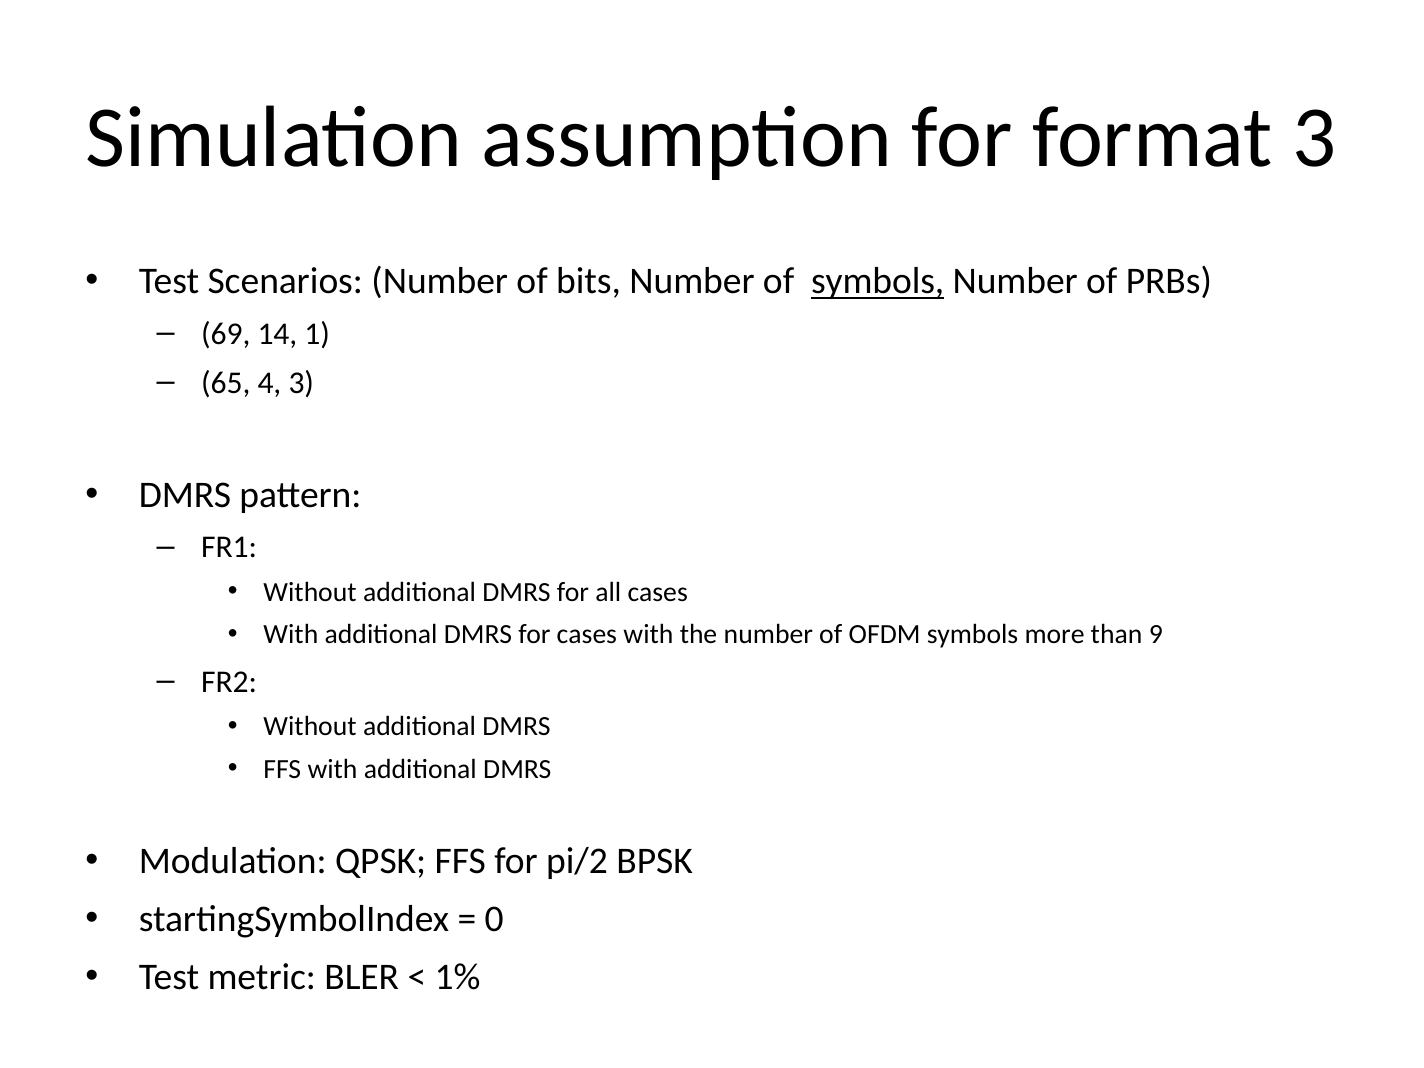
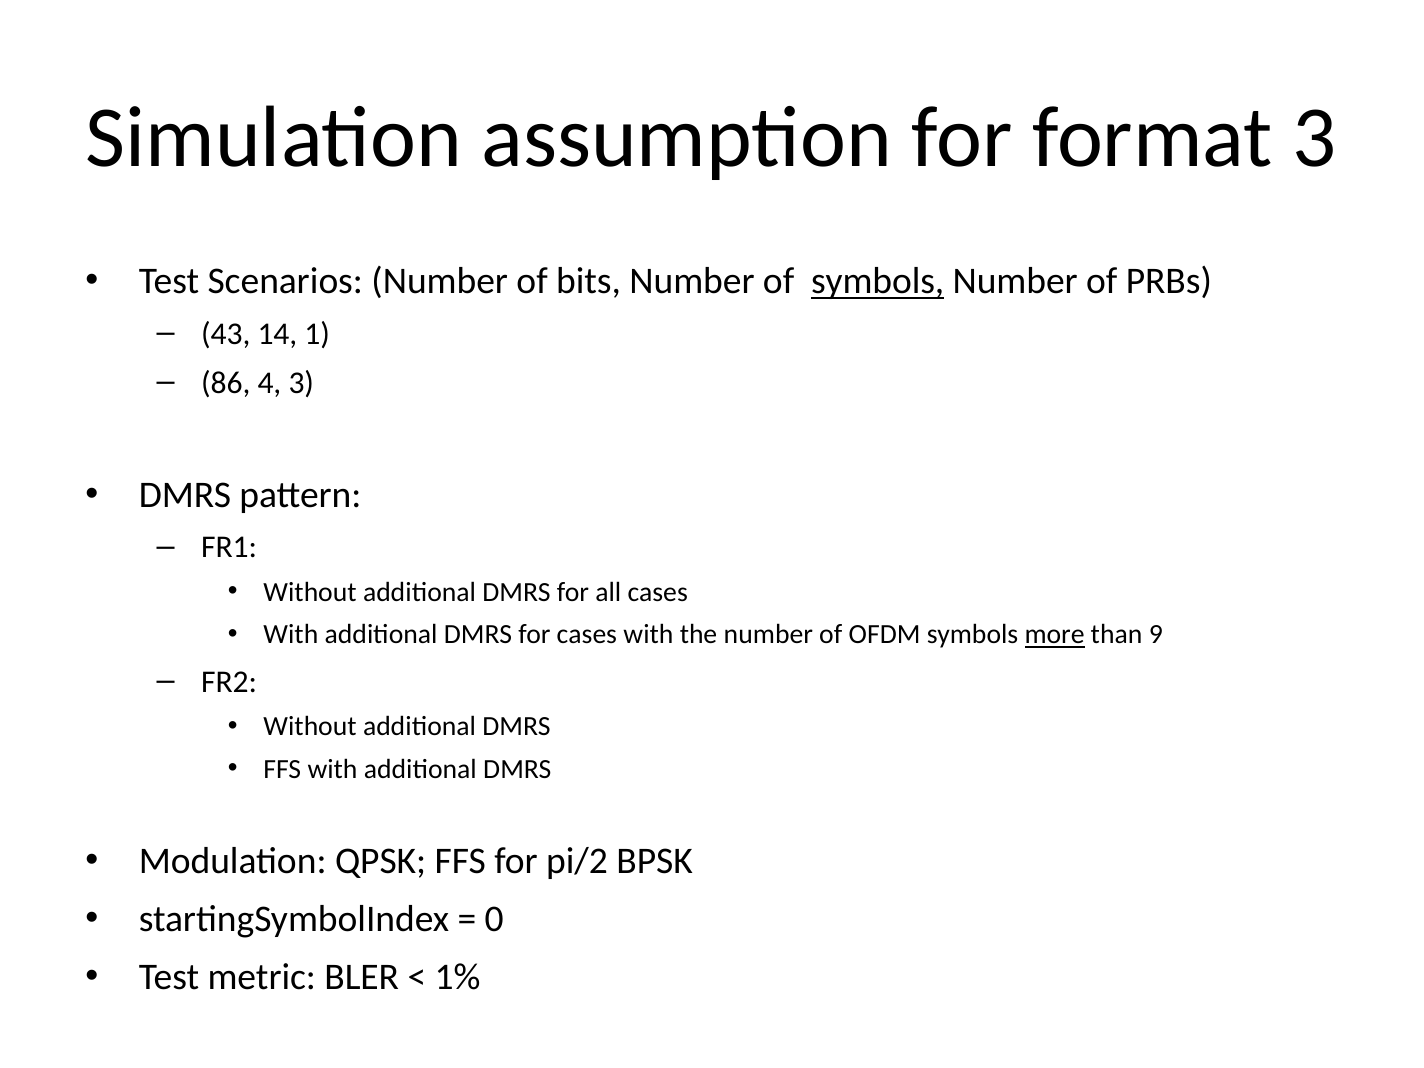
69: 69 -> 43
65: 65 -> 86
more underline: none -> present
